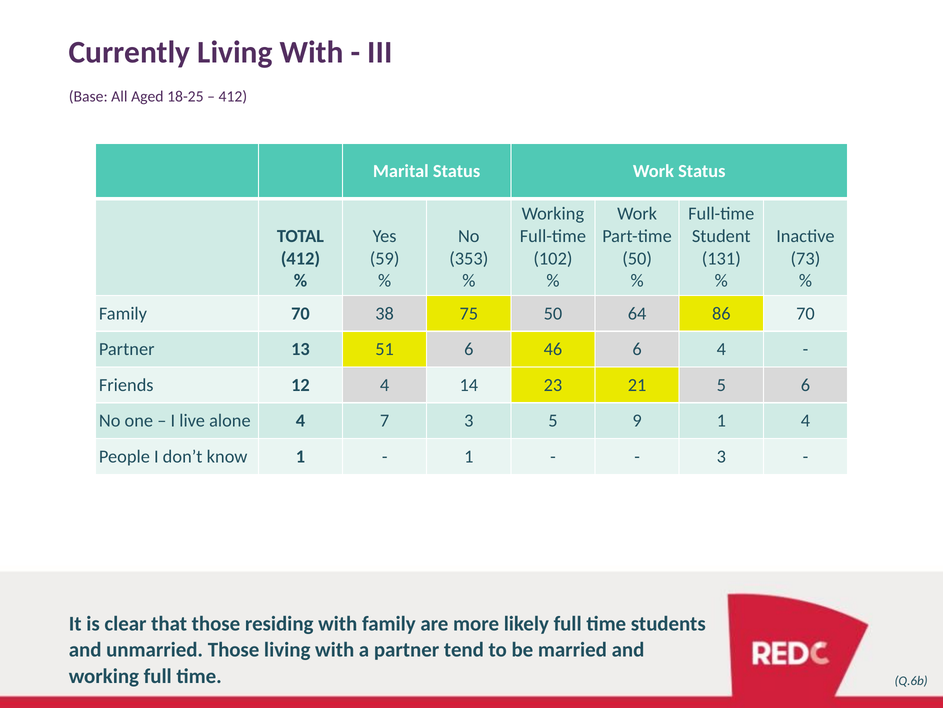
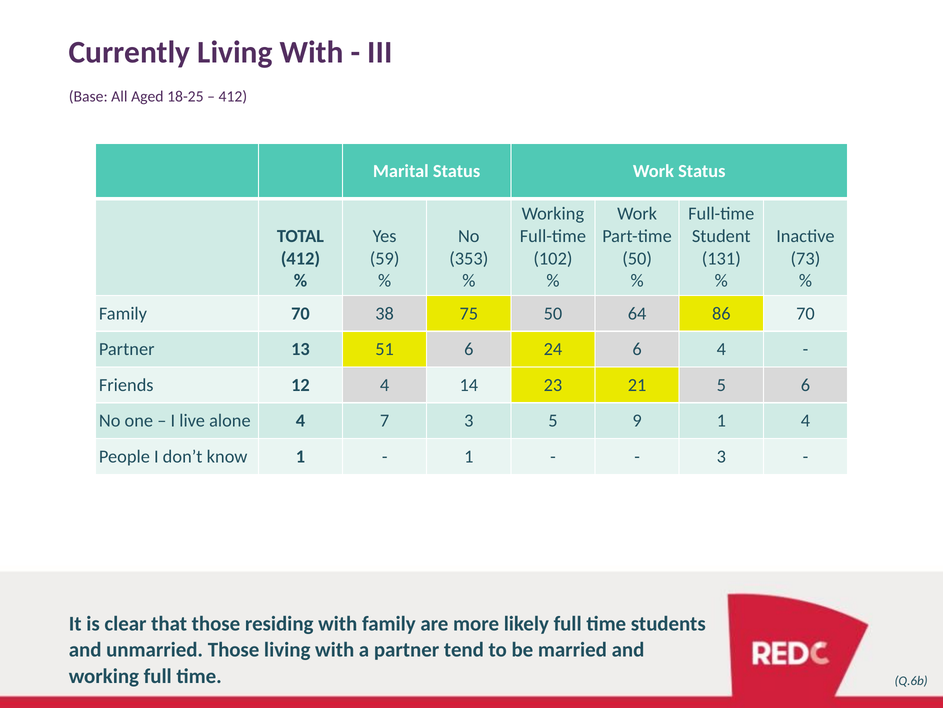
46: 46 -> 24
